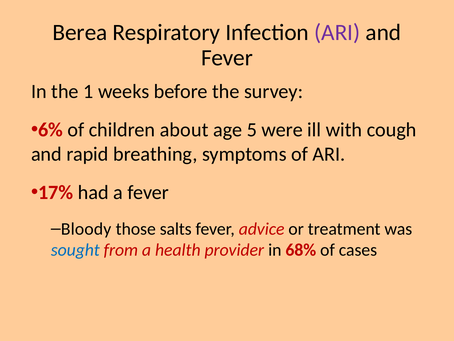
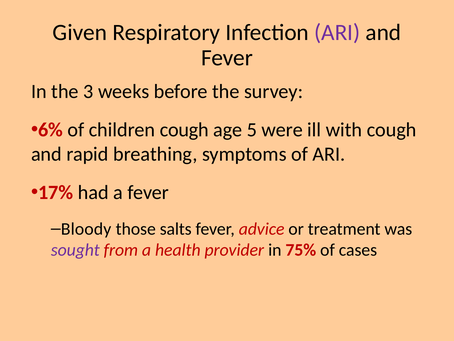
Berea: Berea -> Given
1: 1 -> 3
children about: about -> cough
sought colour: blue -> purple
68%: 68% -> 75%
